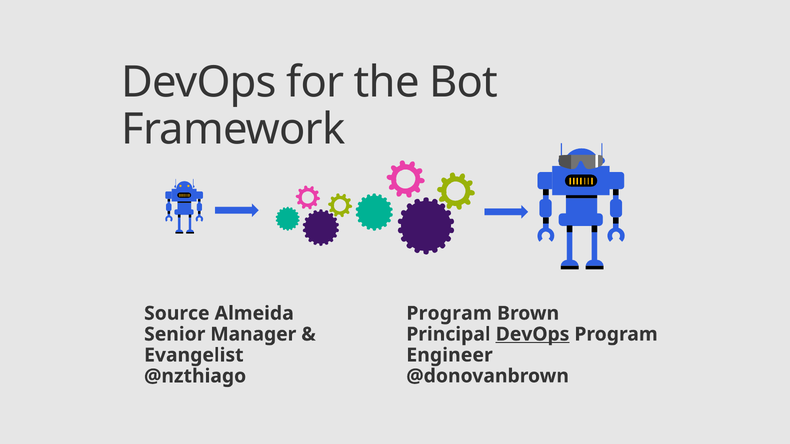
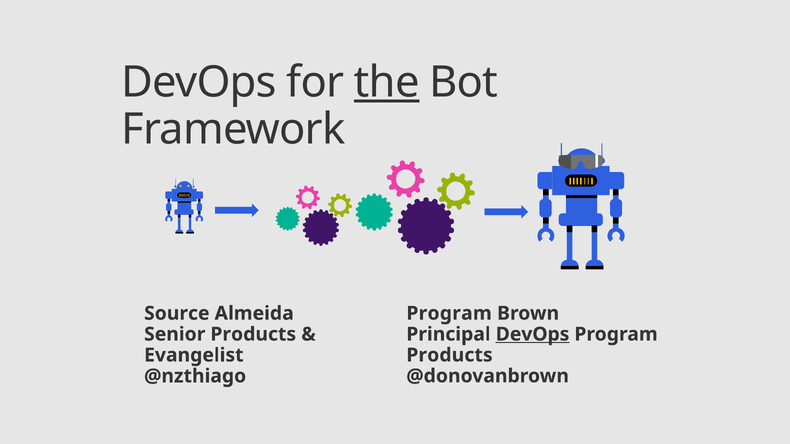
the underline: none -> present
Senior Manager: Manager -> Products
Engineer at (449, 355): Engineer -> Products
